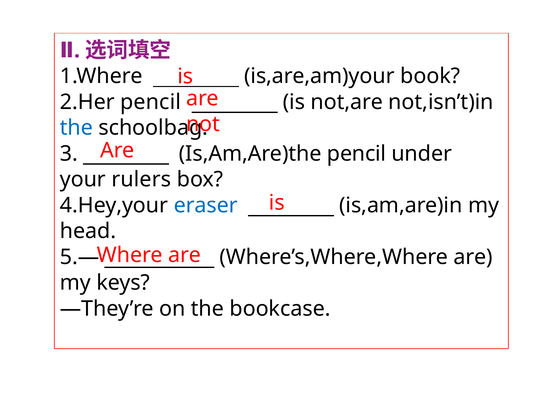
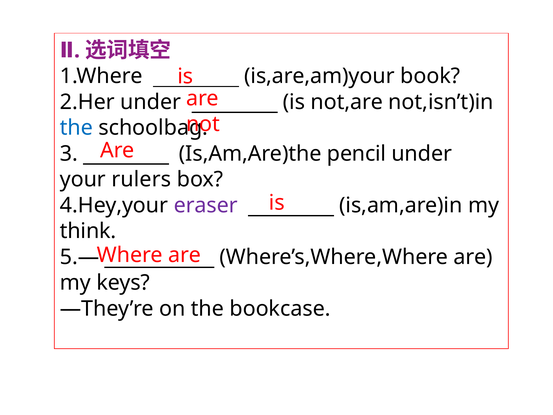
2.Her pencil: pencil -> under
eraser colour: blue -> purple
head: head -> think
